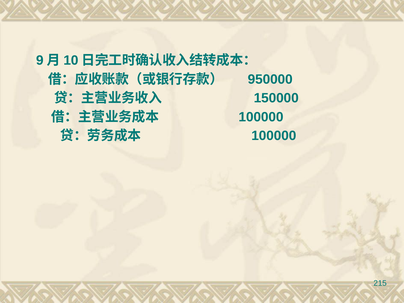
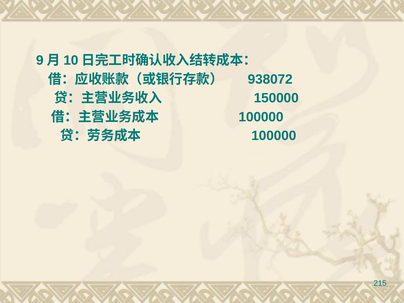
950000: 950000 -> 938072
